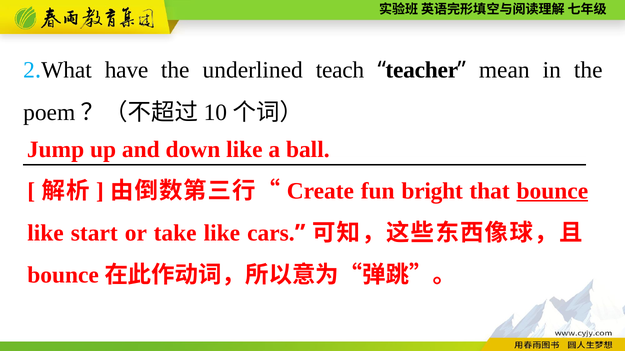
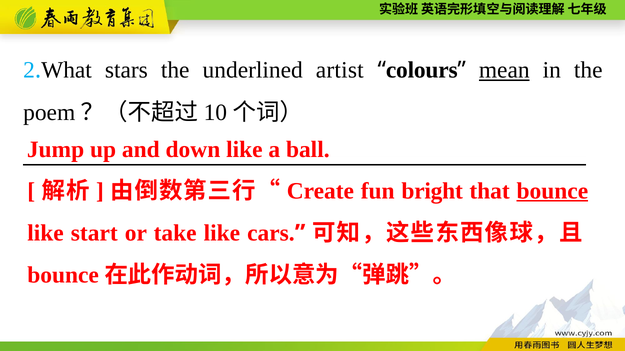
have: have -> stars
teach: teach -> artist
teacher: teacher -> colours
mean underline: none -> present
